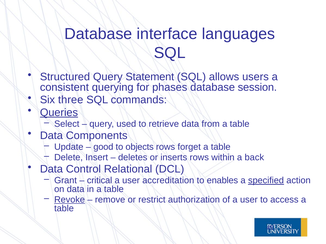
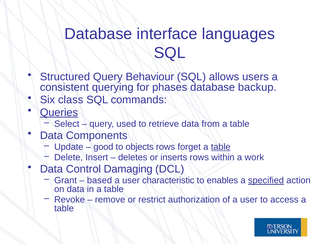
Statement: Statement -> Behaviour
session: session -> backup
three: three -> class
table at (221, 147) underline: none -> present
back: back -> work
Relational: Relational -> Damaging
critical: critical -> based
accreditation: accreditation -> characteristic
Revoke underline: present -> none
